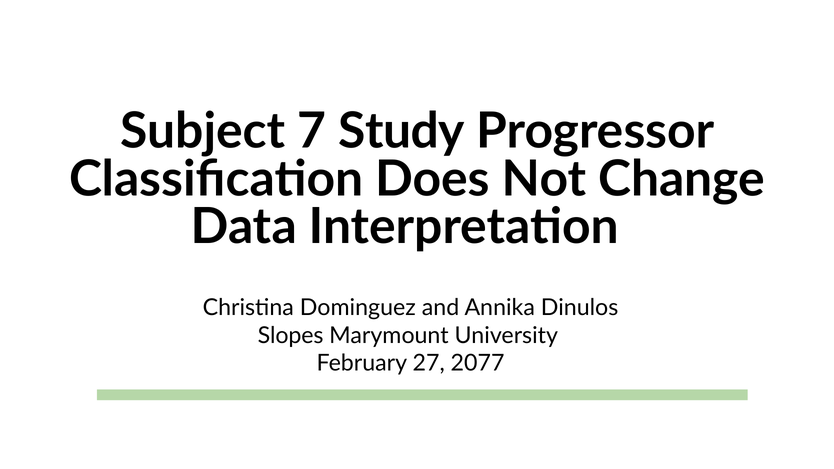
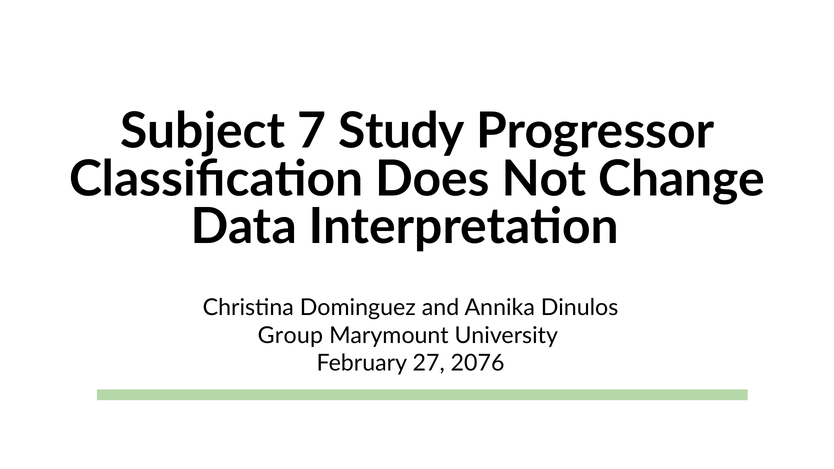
Slopes: Slopes -> Group
2077: 2077 -> 2076
